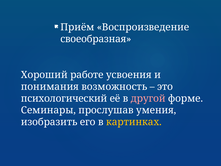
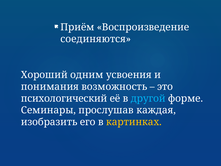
своеобразная: своеобразная -> соединяются
работе: работе -> одним
другой colour: pink -> light blue
умения: умения -> каждая
